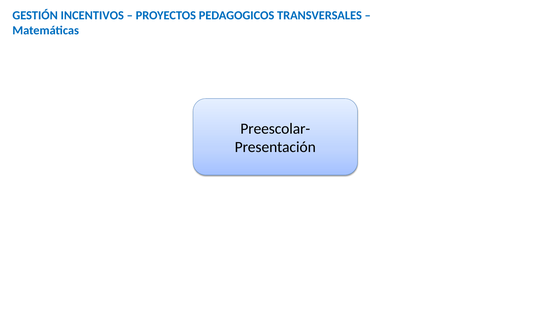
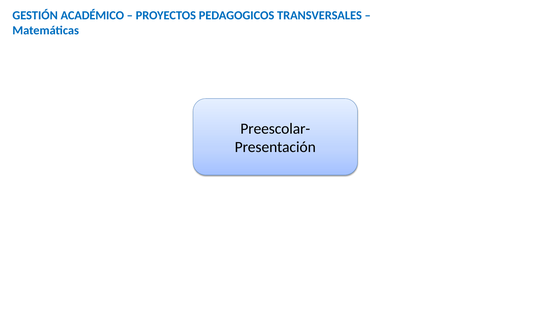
INCENTIVOS: INCENTIVOS -> ACADÉMICO
